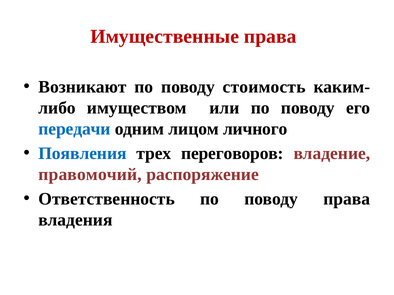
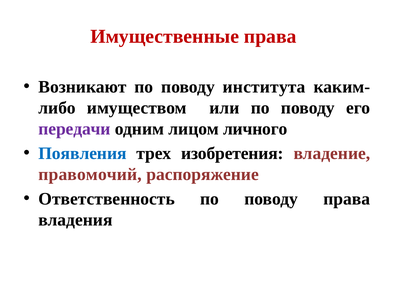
стоимость: стоимость -> института
передачи colour: blue -> purple
переговоров: переговоров -> изобретения
